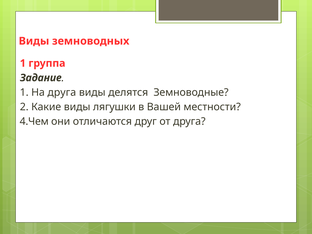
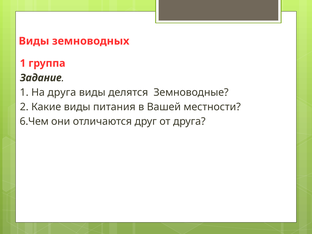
лягушки: лягушки -> питания
4.Чем: 4.Чем -> 6.Чем
